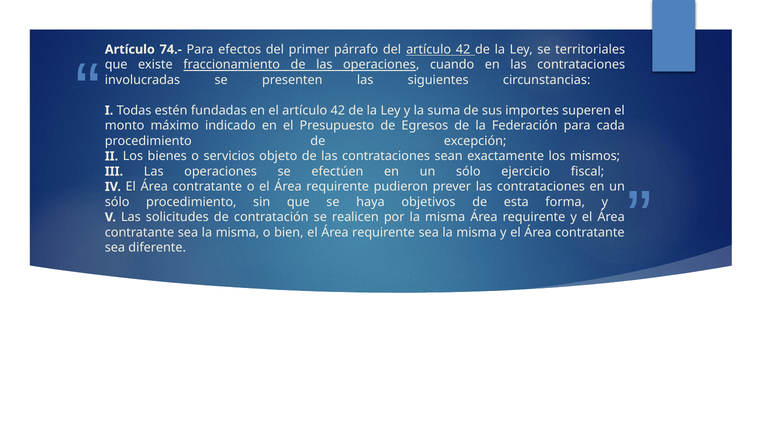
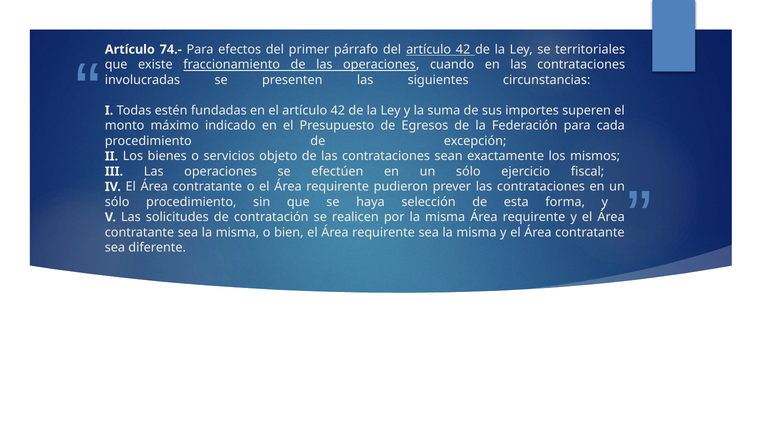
objetivos: objetivos -> selección
